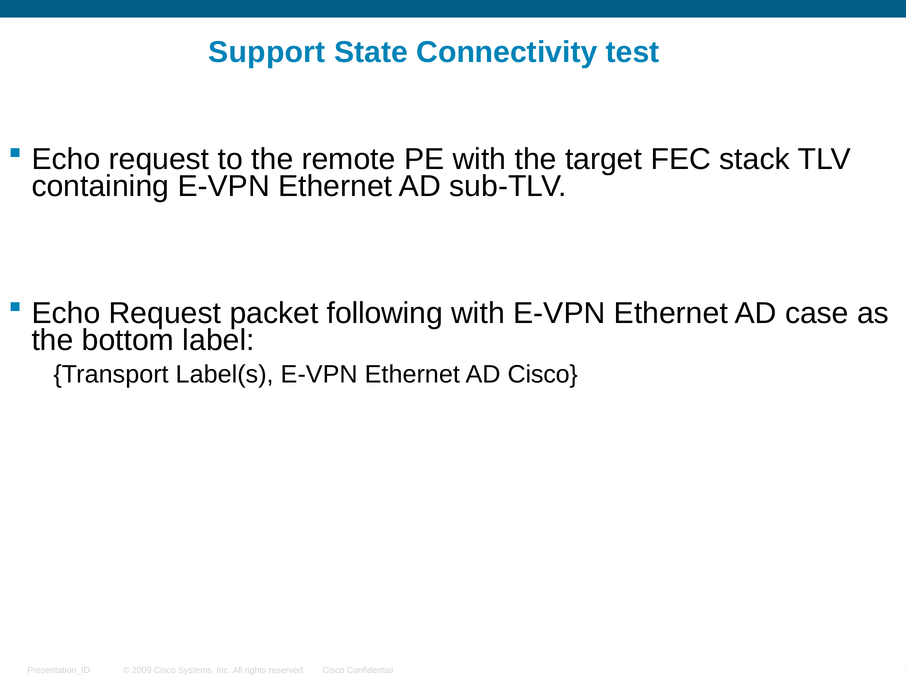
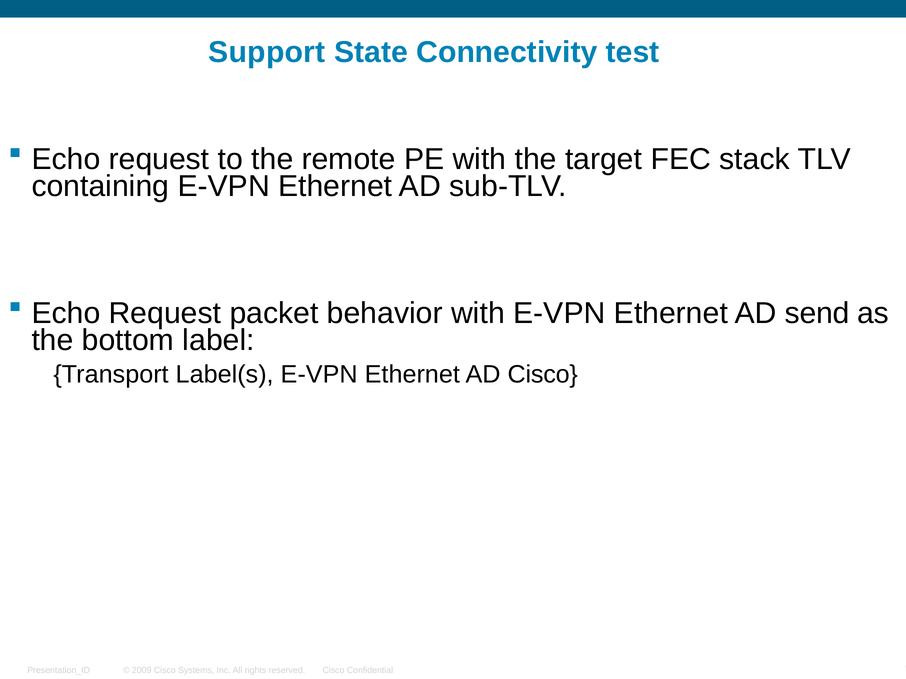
following: following -> behavior
case: case -> send
